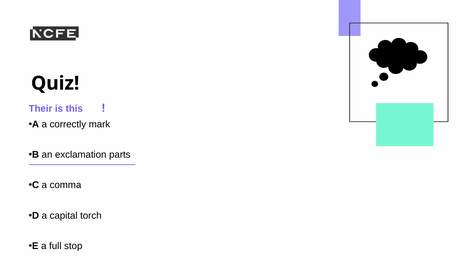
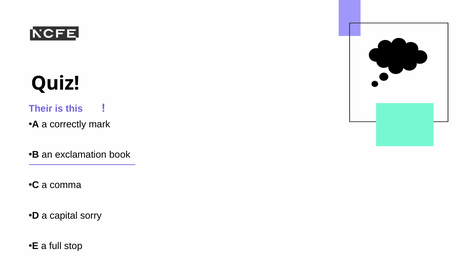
parts: parts -> book
torch: torch -> sorry
